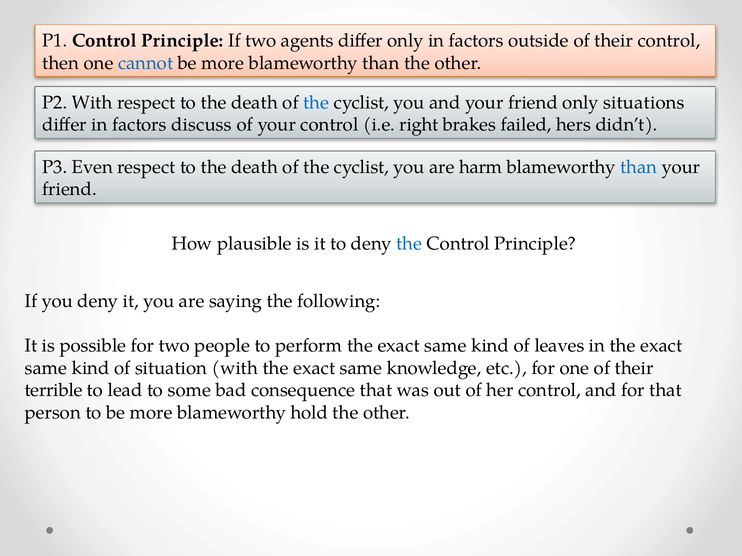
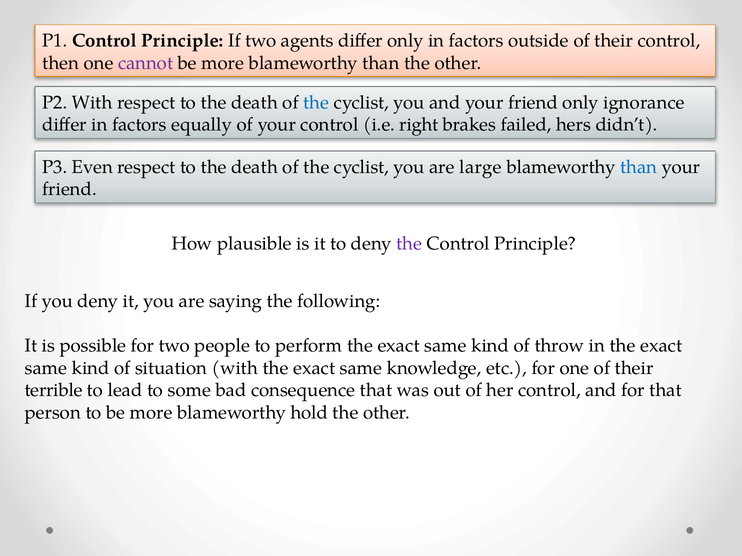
cannot colour: blue -> purple
situations: situations -> ignorance
discuss: discuss -> equally
harm: harm -> large
the at (409, 244) colour: blue -> purple
leaves: leaves -> throw
